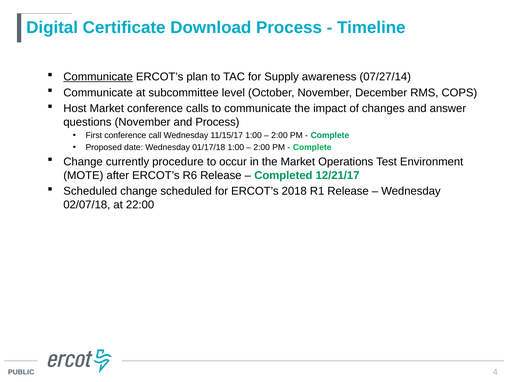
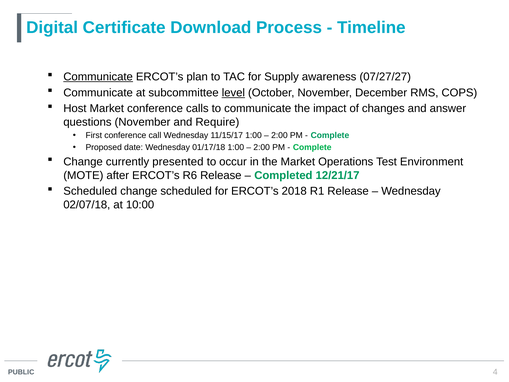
07/27/14: 07/27/14 -> 07/27/27
level underline: none -> present
and Process: Process -> Require
procedure: procedure -> presented
22:00: 22:00 -> 10:00
